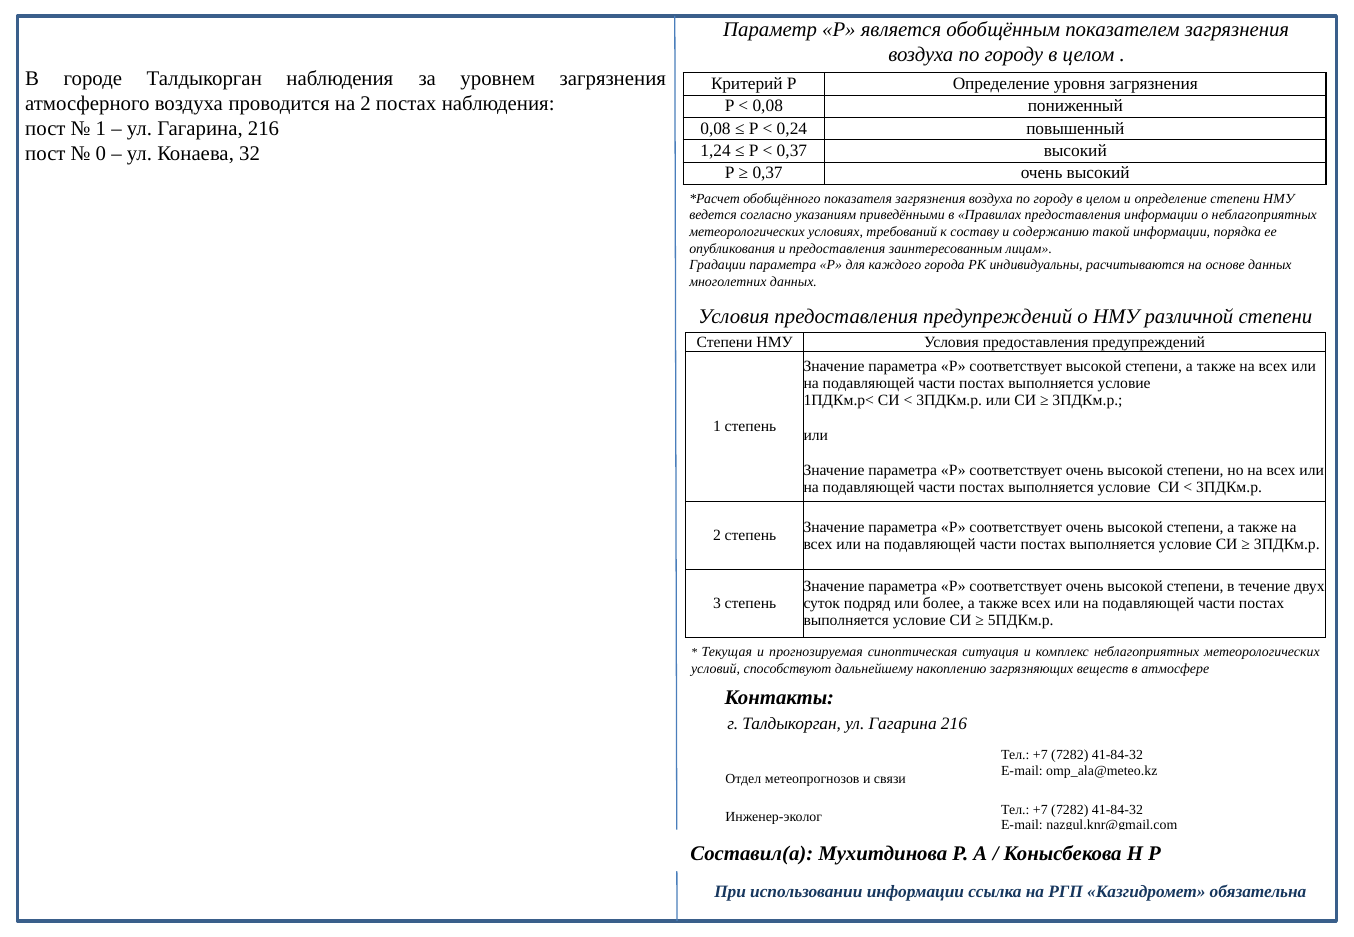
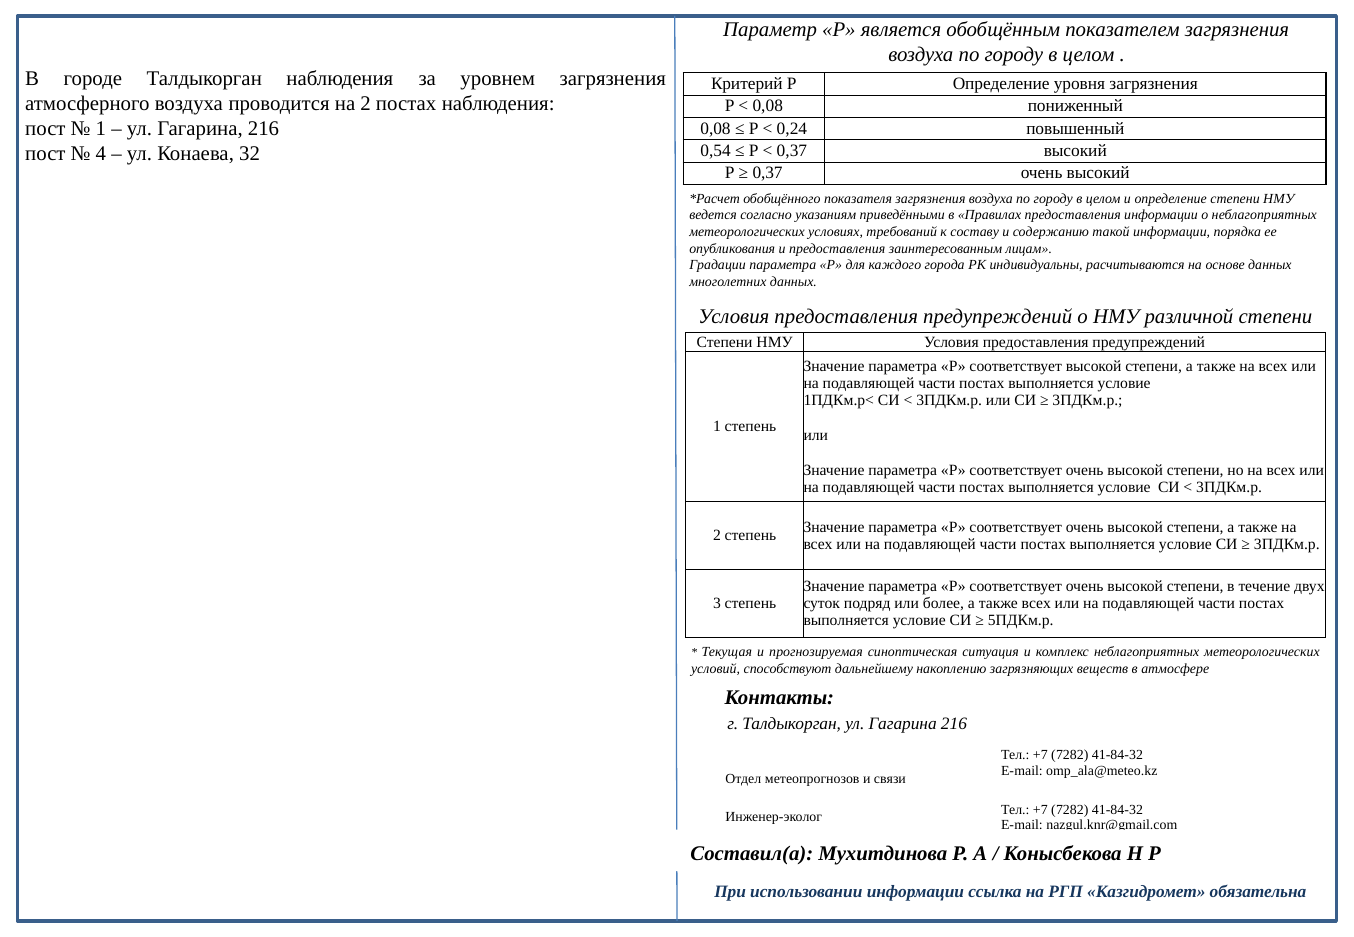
1,24: 1,24 -> 0,54
0: 0 -> 4
